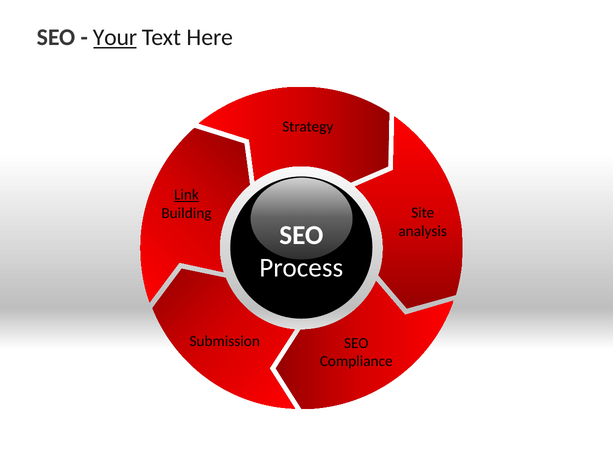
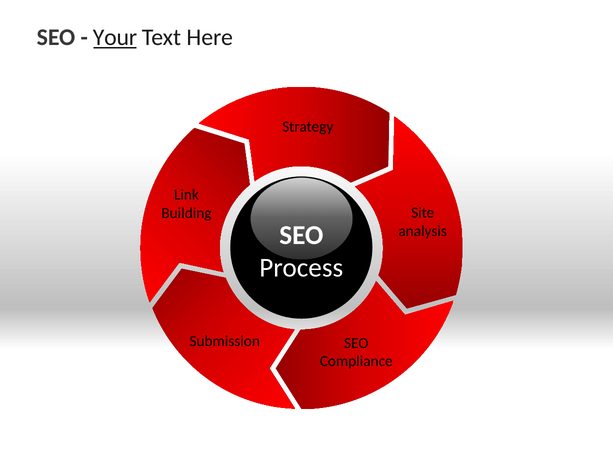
Link underline: present -> none
